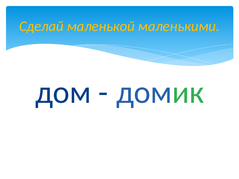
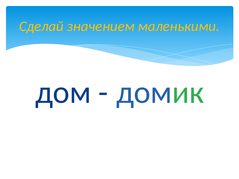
маленькой: маленькой -> значением
